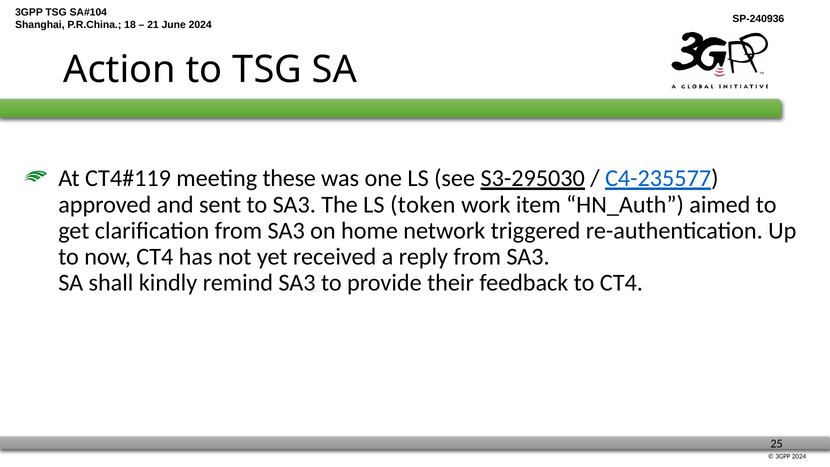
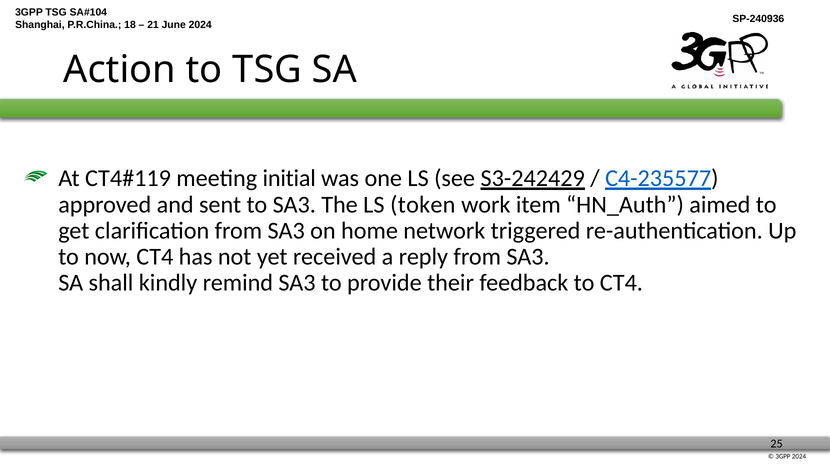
these: these -> initial
S3-295030: S3-295030 -> S3-242429
